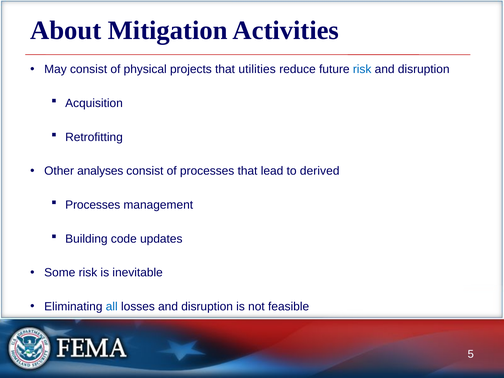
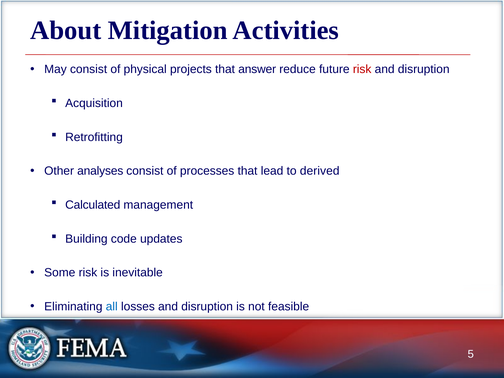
utilities: utilities -> answer
risk at (362, 69) colour: blue -> red
Processes at (93, 205): Processes -> Calculated
